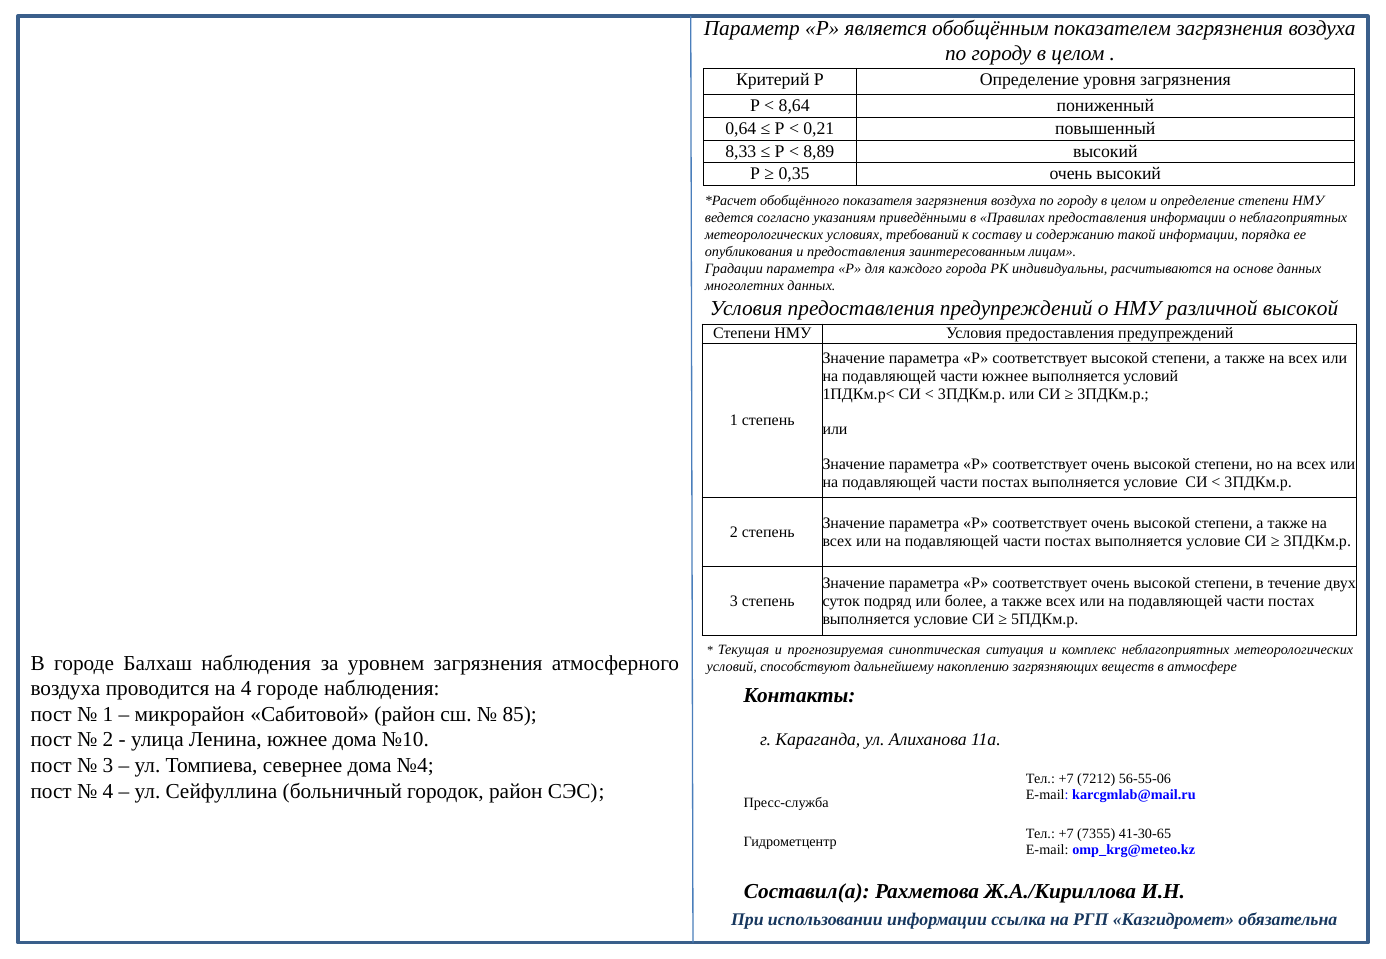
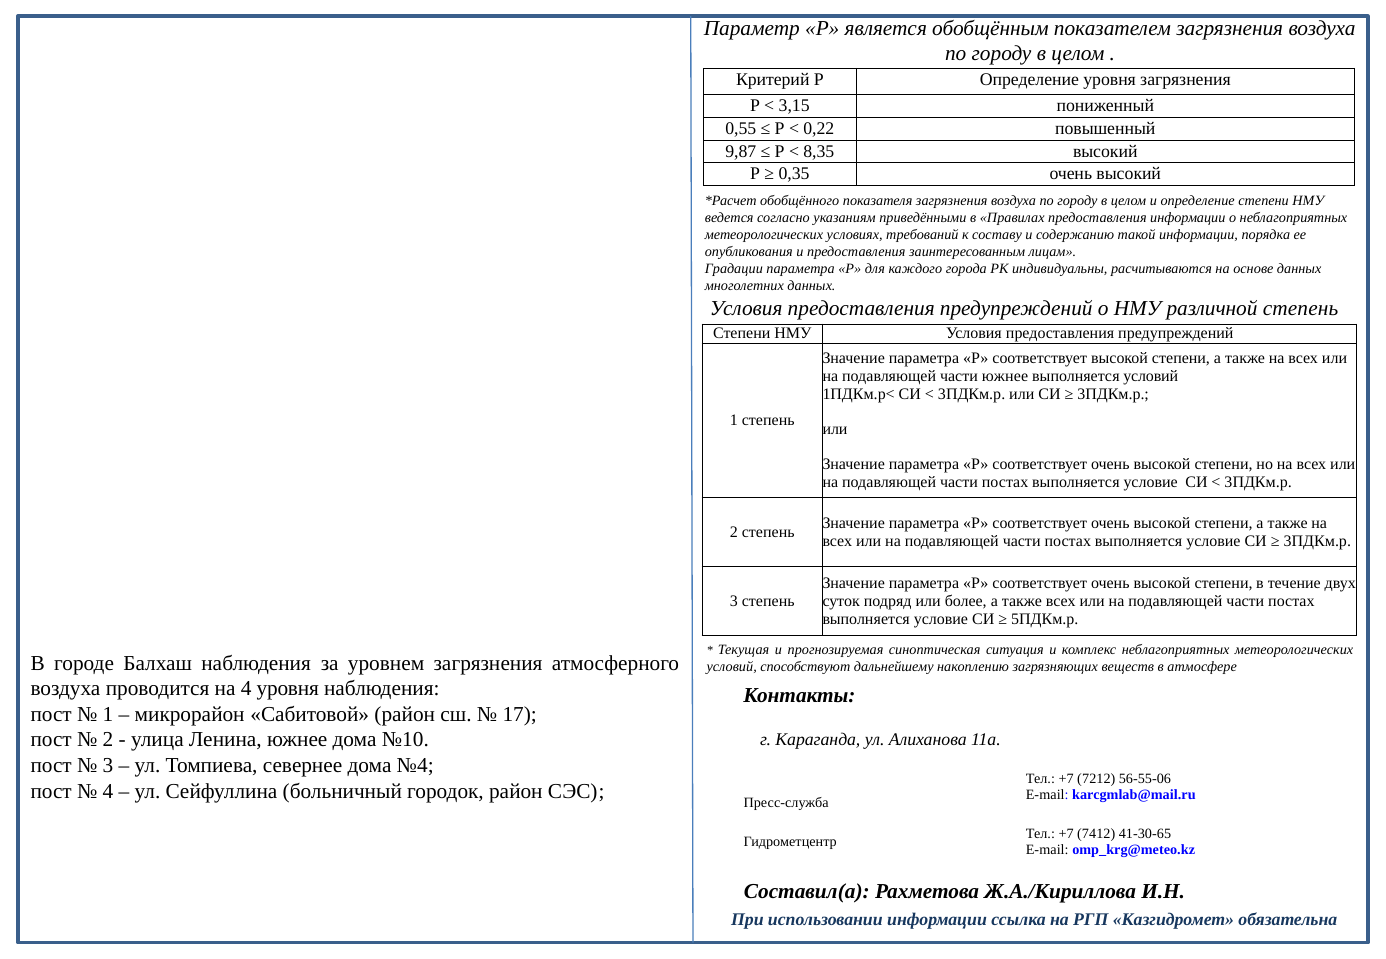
8,64: 8,64 -> 3,15
0,64: 0,64 -> 0,55
0,21: 0,21 -> 0,22
8,33: 8,33 -> 9,87
8,89: 8,89 -> 8,35
различной высокой: высокой -> степень
4 городе: городе -> уровня
85: 85 -> 17
7355: 7355 -> 7412
